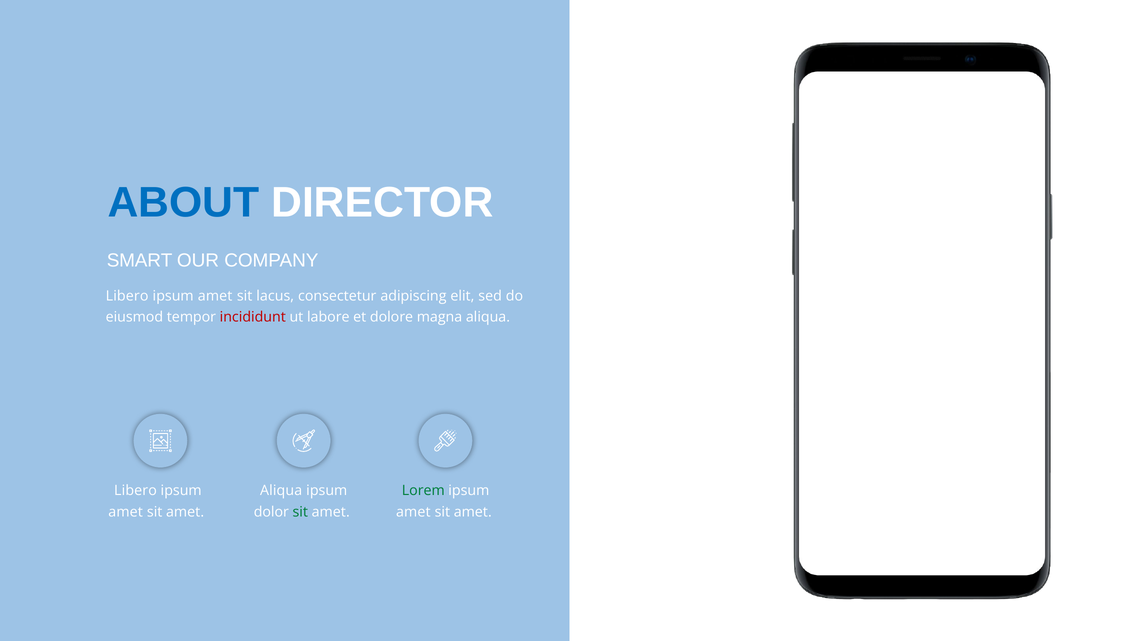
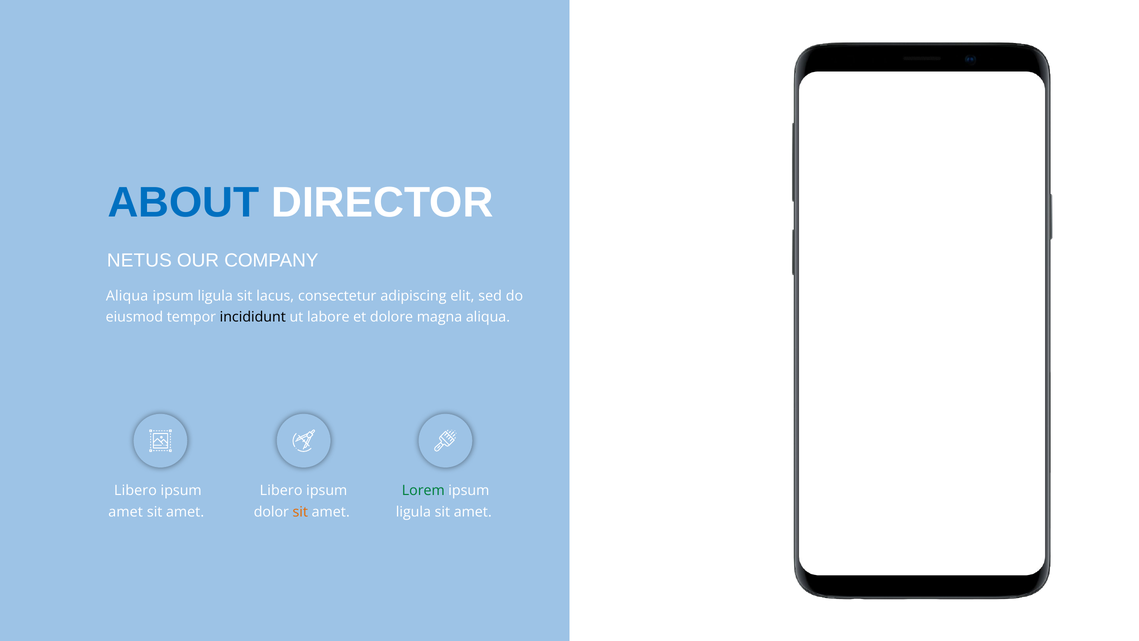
SMART: SMART -> NETUS
Libero at (127, 296): Libero -> Aliqua
amet at (215, 296): amet -> ligula
incididunt colour: red -> black
Aliqua at (281, 490): Aliqua -> Libero
sit at (300, 512) colour: green -> orange
amet at (413, 512): amet -> ligula
